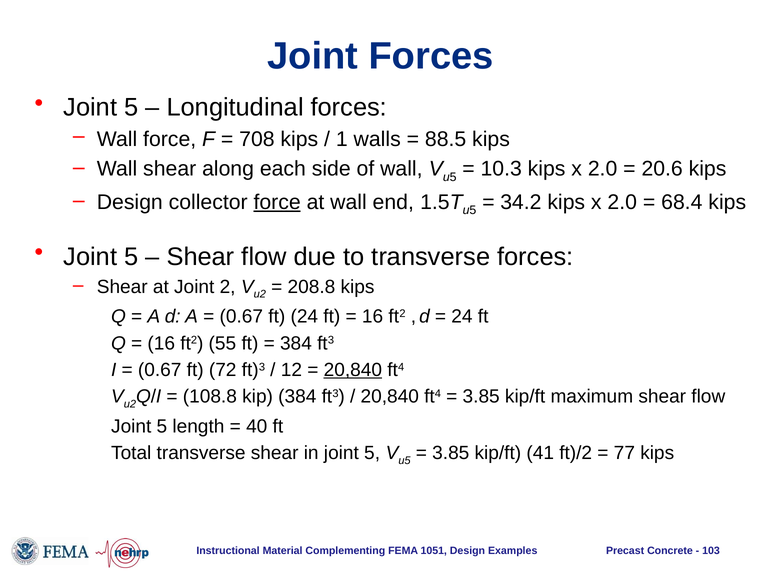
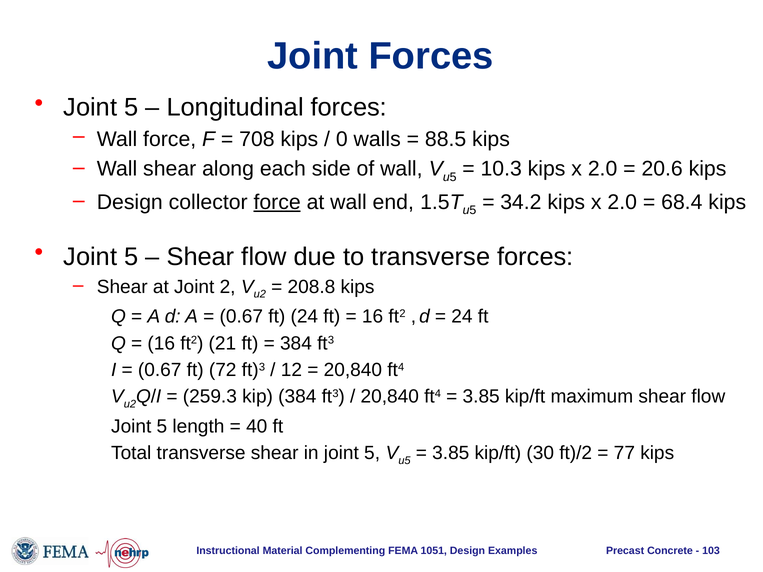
1: 1 -> 0
55: 55 -> 21
20,840 at (353, 370) underline: present -> none
108.8: 108.8 -> 259.3
41: 41 -> 30
